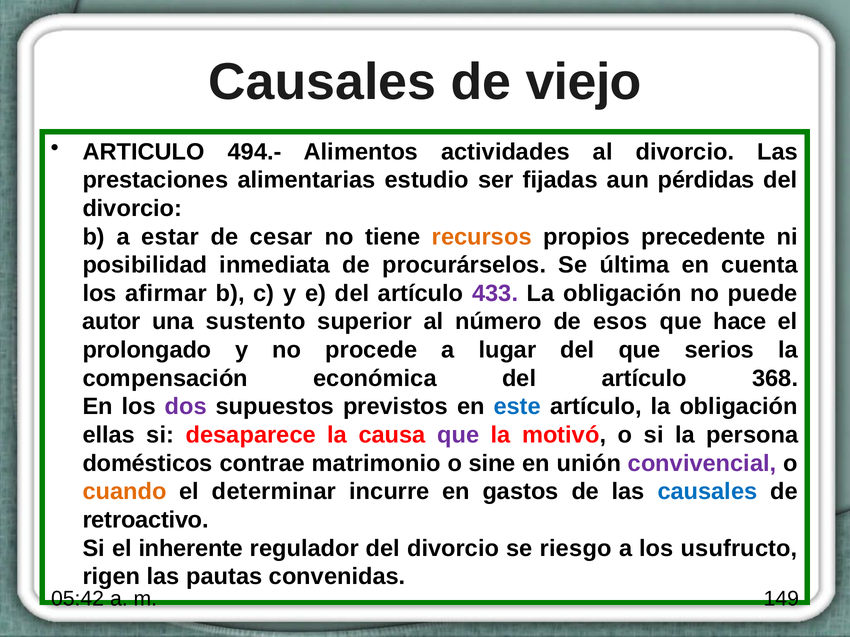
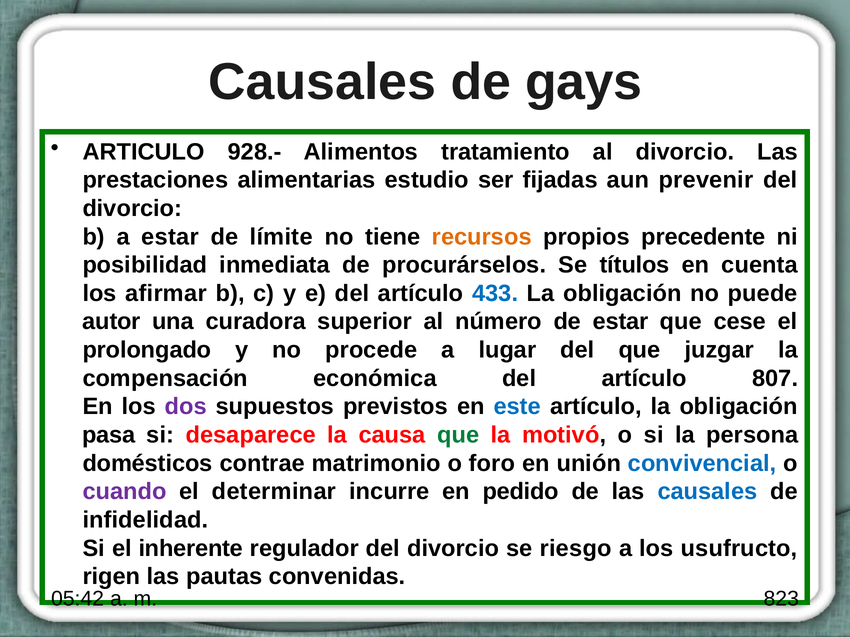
viejo: viejo -> gays
494.-: 494.- -> 928.-
actividades: actividades -> tratamiento
pérdidas: pérdidas -> prevenir
cesar: cesar -> límite
última: última -> títulos
433 colour: purple -> blue
sustento: sustento -> curadora
de esos: esos -> estar
hace: hace -> cese
serios: serios -> juzgar
368: 368 -> 807
ellas: ellas -> pasa
que at (458, 435) colour: purple -> green
sine: sine -> foro
convivencial colour: purple -> blue
cuando colour: orange -> purple
gastos: gastos -> pedido
retroactivo: retroactivo -> infidelidad
149: 149 -> 823
